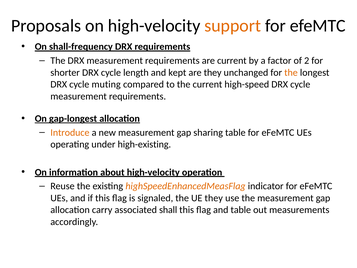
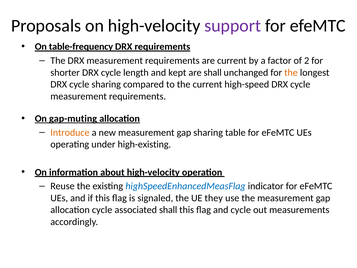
support colour: orange -> purple
shall-frequency: shall-frequency -> table-frequency
are they: they -> shall
cycle muting: muting -> sharing
gap-longest: gap-longest -> gap-muting
highSpeedEnhancedMeasFlag colour: orange -> blue
allocation carry: carry -> cycle
and table: table -> cycle
